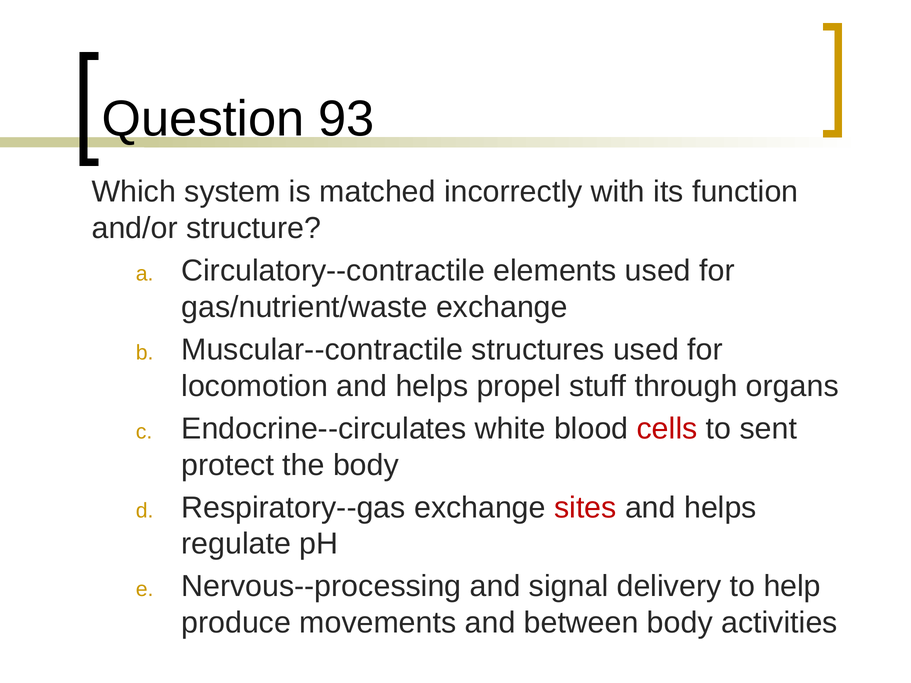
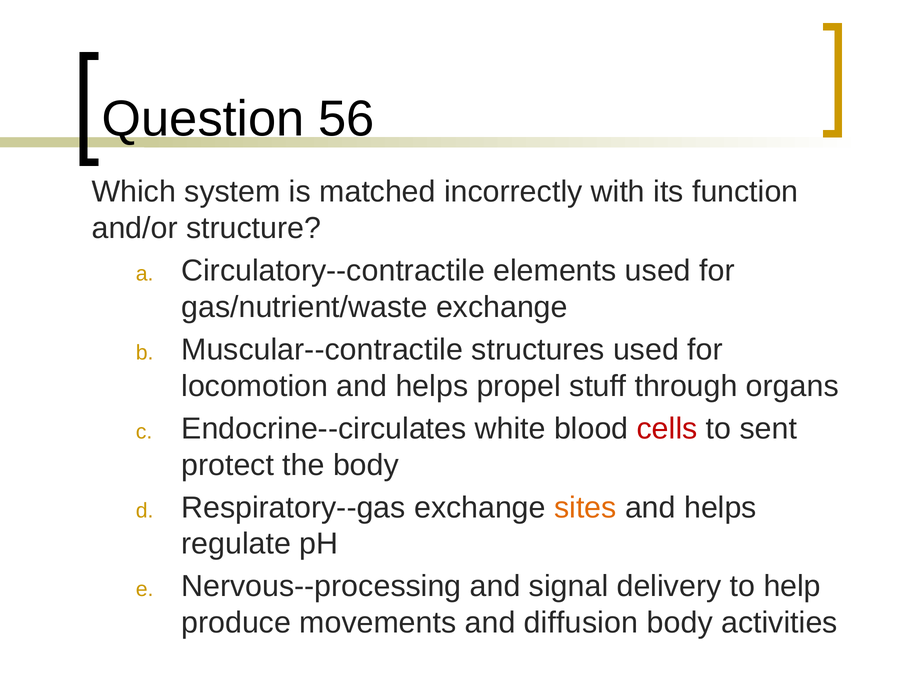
93: 93 -> 56
sites colour: red -> orange
between: between -> diffusion
